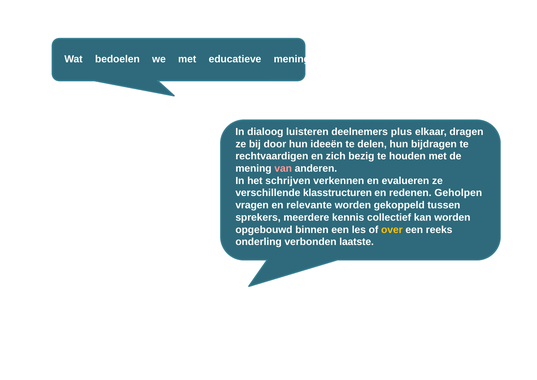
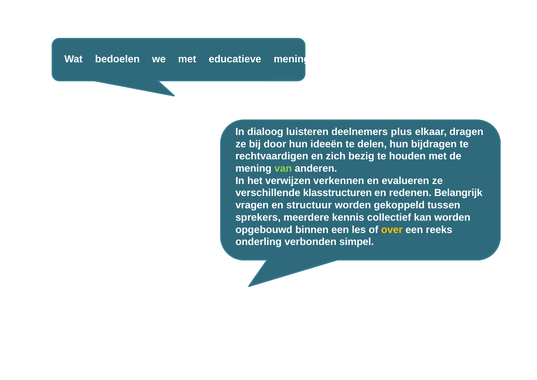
van colour: pink -> light green
schrijven: schrijven -> verwijzen
Geholpen: Geholpen -> Belangrijk
relevante: relevante -> structuur
laatste: laatste -> simpel
